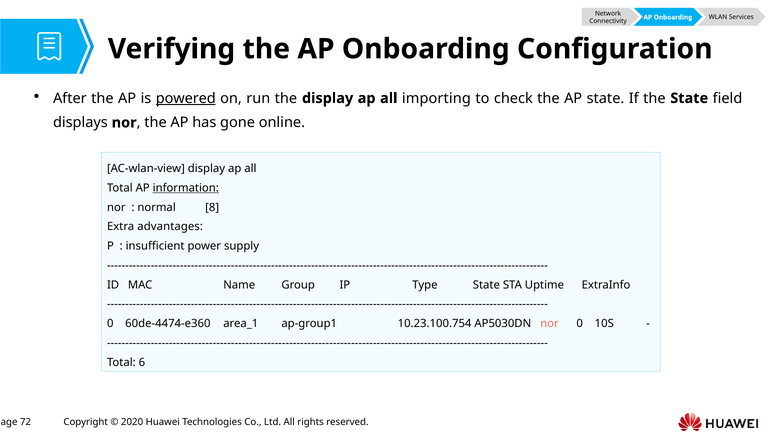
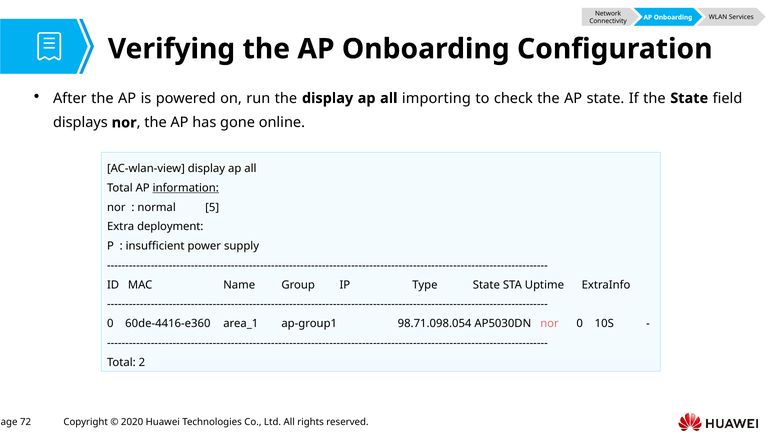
powered underline: present -> none
8: 8 -> 5
advantages: advantages -> deployment
60de-4474-e360: 60de-4474-e360 -> 60de-4416-e360
10.23.100.754: 10.23.100.754 -> 98.71.098.054
6: 6 -> 2
